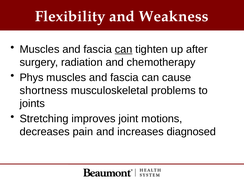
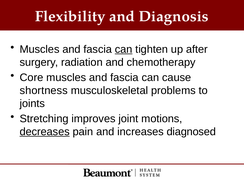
Weakness: Weakness -> Diagnosis
Phys: Phys -> Core
decreases underline: none -> present
